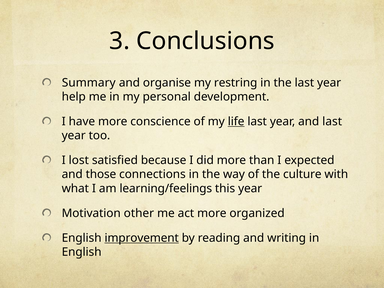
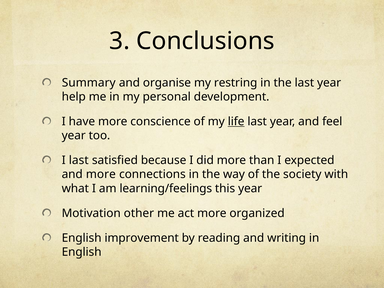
and last: last -> feel
I lost: lost -> last
and those: those -> more
culture: culture -> society
improvement underline: present -> none
